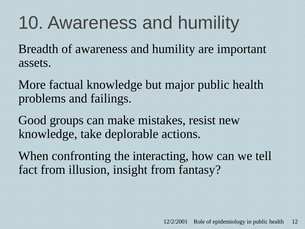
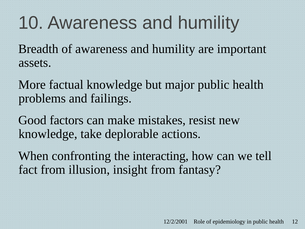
groups: groups -> factors
